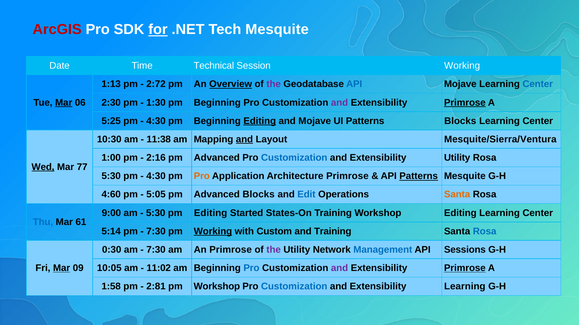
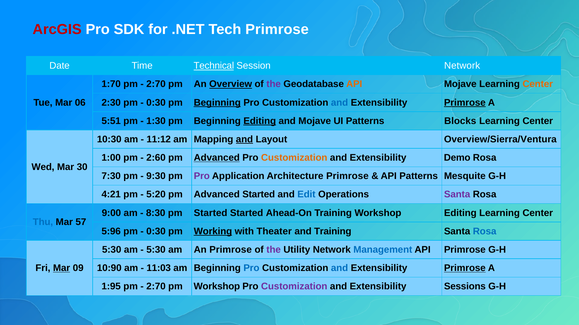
for underline: present -> none
Tech Mesquite: Mesquite -> Primrose
Technical underline: none -> present
Session Working: Working -> Network
1:13: 1:13 -> 1:70
2:72 at (156, 84): 2:72 -> 2:70
API at (354, 84) colour: blue -> orange
Center at (538, 84) colour: blue -> orange
Mar at (64, 103) underline: present -> none
1:30 at (156, 103): 1:30 -> 0:30
Beginning at (217, 103) underline: none -> present
and at (340, 103) colour: purple -> blue
5:25: 5:25 -> 5:51
4:30 at (156, 121): 4:30 -> 1:30
11:38: 11:38 -> 11:12
Mesquite/Sierra/Ventura: Mesquite/Sierra/Ventura -> Overview/Sierra/Ventura
2:16: 2:16 -> 2:60
Advanced at (217, 158) underline: none -> present
Customization at (294, 158) colour: blue -> orange
Extensibility Utility: Utility -> Demo
Wed underline: present -> none
77: 77 -> 30
5:30 at (111, 176): 5:30 -> 7:30
4:30 at (156, 176): 4:30 -> 9:30
Pro at (202, 176) colour: orange -> purple
Patterns at (419, 176) underline: present -> none
4:60: 4:60 -> 4:21
5:05: 5:05 -> 5:20
Advanced Blocks: Blocks -> Started
Santa at (457, 195) colour: orange -> purple
5:30 at (156, 213): 5:30 -> 8:30
pm Editing: Editing -> Started
States-On: States-On -> Ahead-On
61: 61 -> 57
5:14: 5:14 -> 5:96
7:30 at (156, 232): 7:30 -> 0:30
Custom: Custom -> Theater
0:30 at (112, 250): 0:30 -> 5:30
7:30 at (156, 250): 7:30 -> 5:30
API Sessions: Sessions -> Primrose
10:05: 10:05 -> 10:90
11:02: 11:02 -> 11:03
and at (340, 269) colour: purple -> blue
1:58: 1:58 -> 1:95
2:81 at (156, 287): 2:81 -> 2:70
Customization at (294, 287) colour: blue -> purple
Extensibility Learning: Learning -> Sessions
